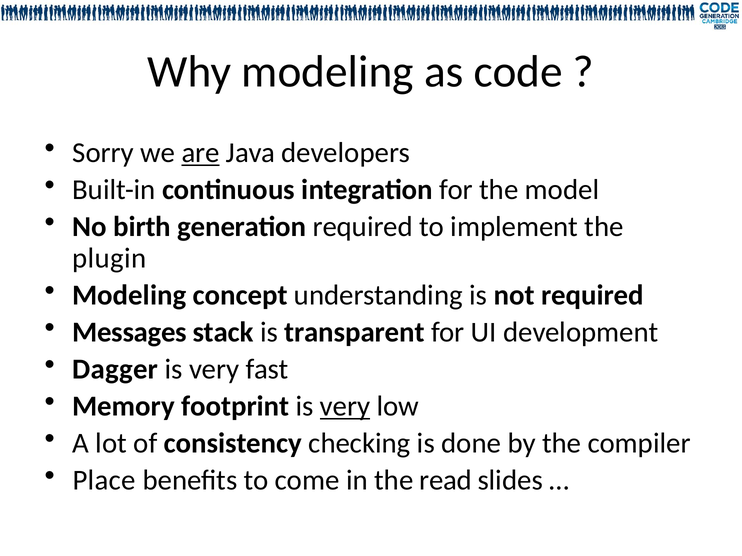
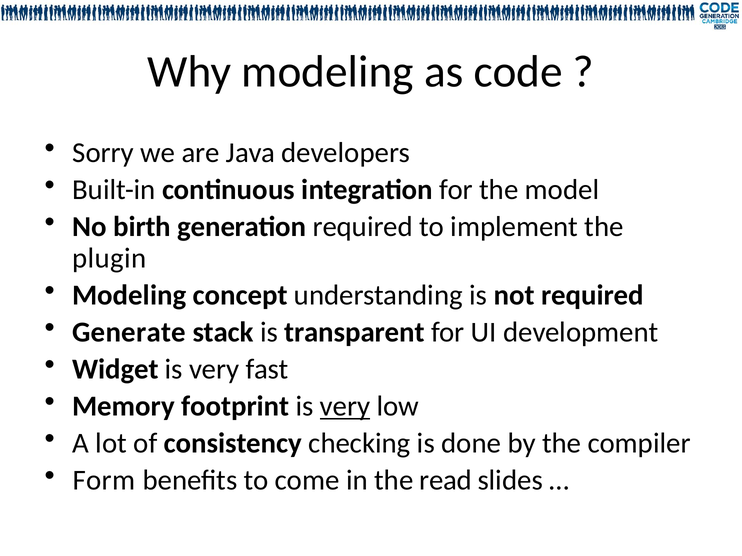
are underline: present -> none
Messages: Messages -> Generate
Dagger: Dagger -> Widget
Place: Place -> Form
